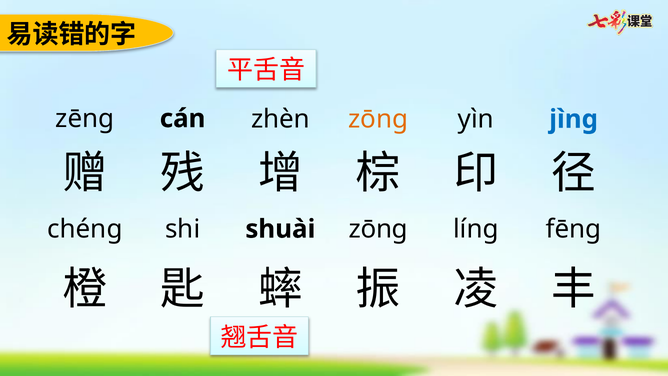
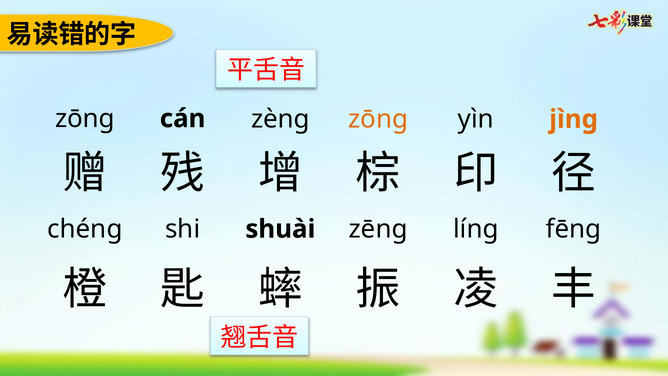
zēng at (85, 118): zēng -> zōng
jìng colour: blue -> orange
zhèn: zhèn -> zèng
zōng at (378, 229): zōng -> zēng
